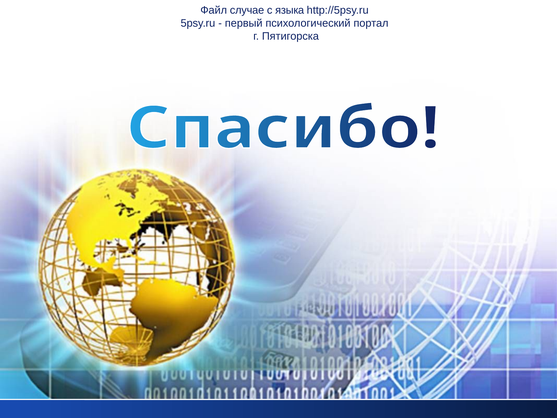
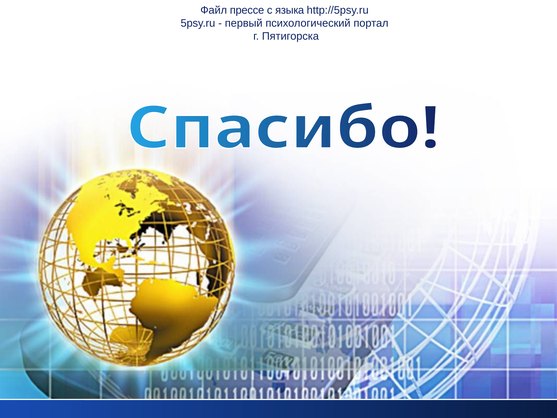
случае: случае -> прессе
